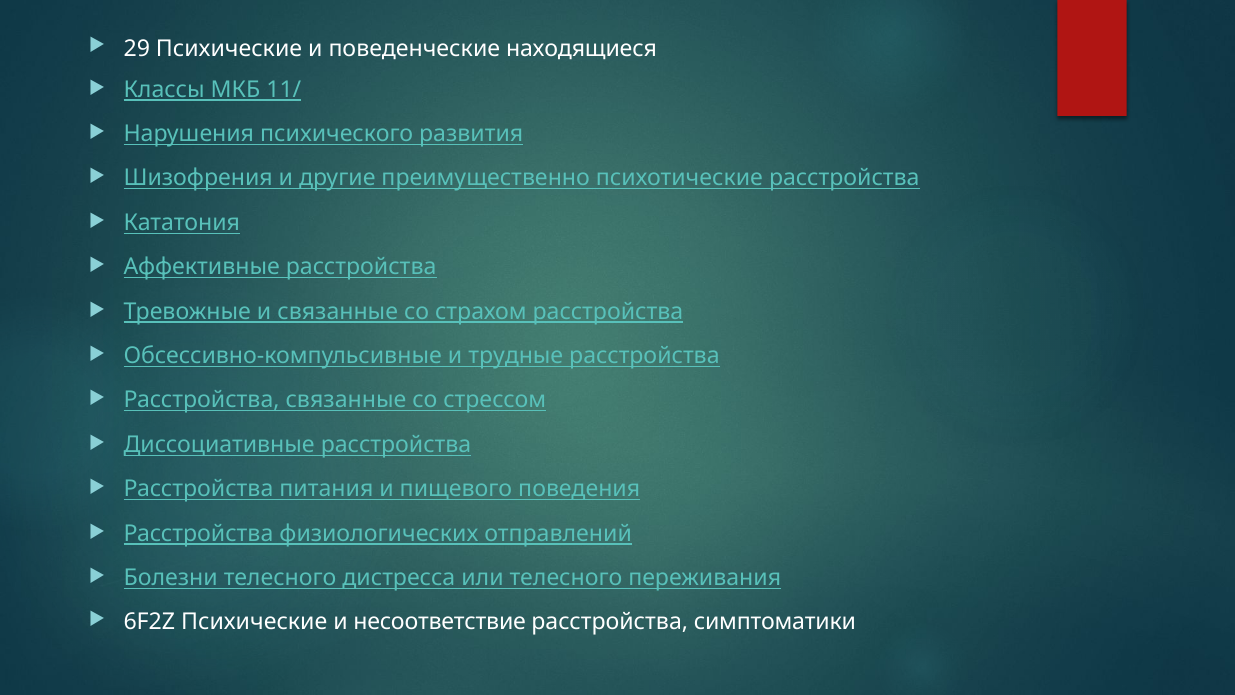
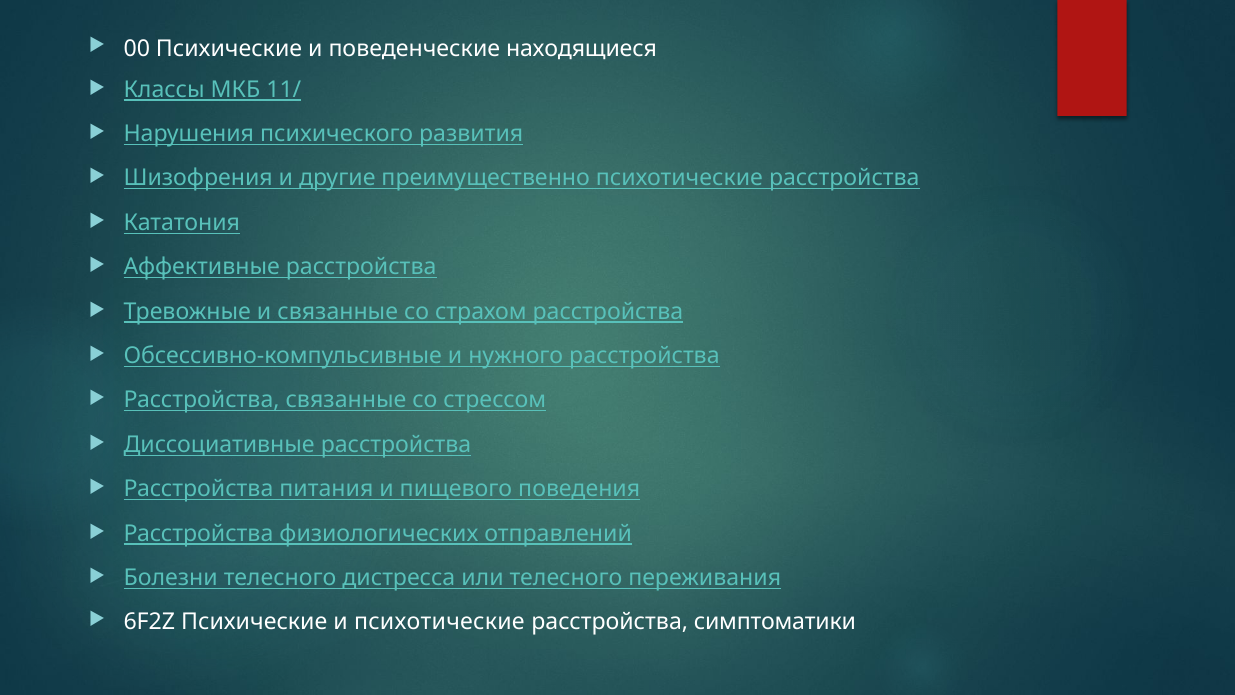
29: 29 -> 00
трудные: трудные -> нужного
и несоответствие: несоответствие -> психотические
